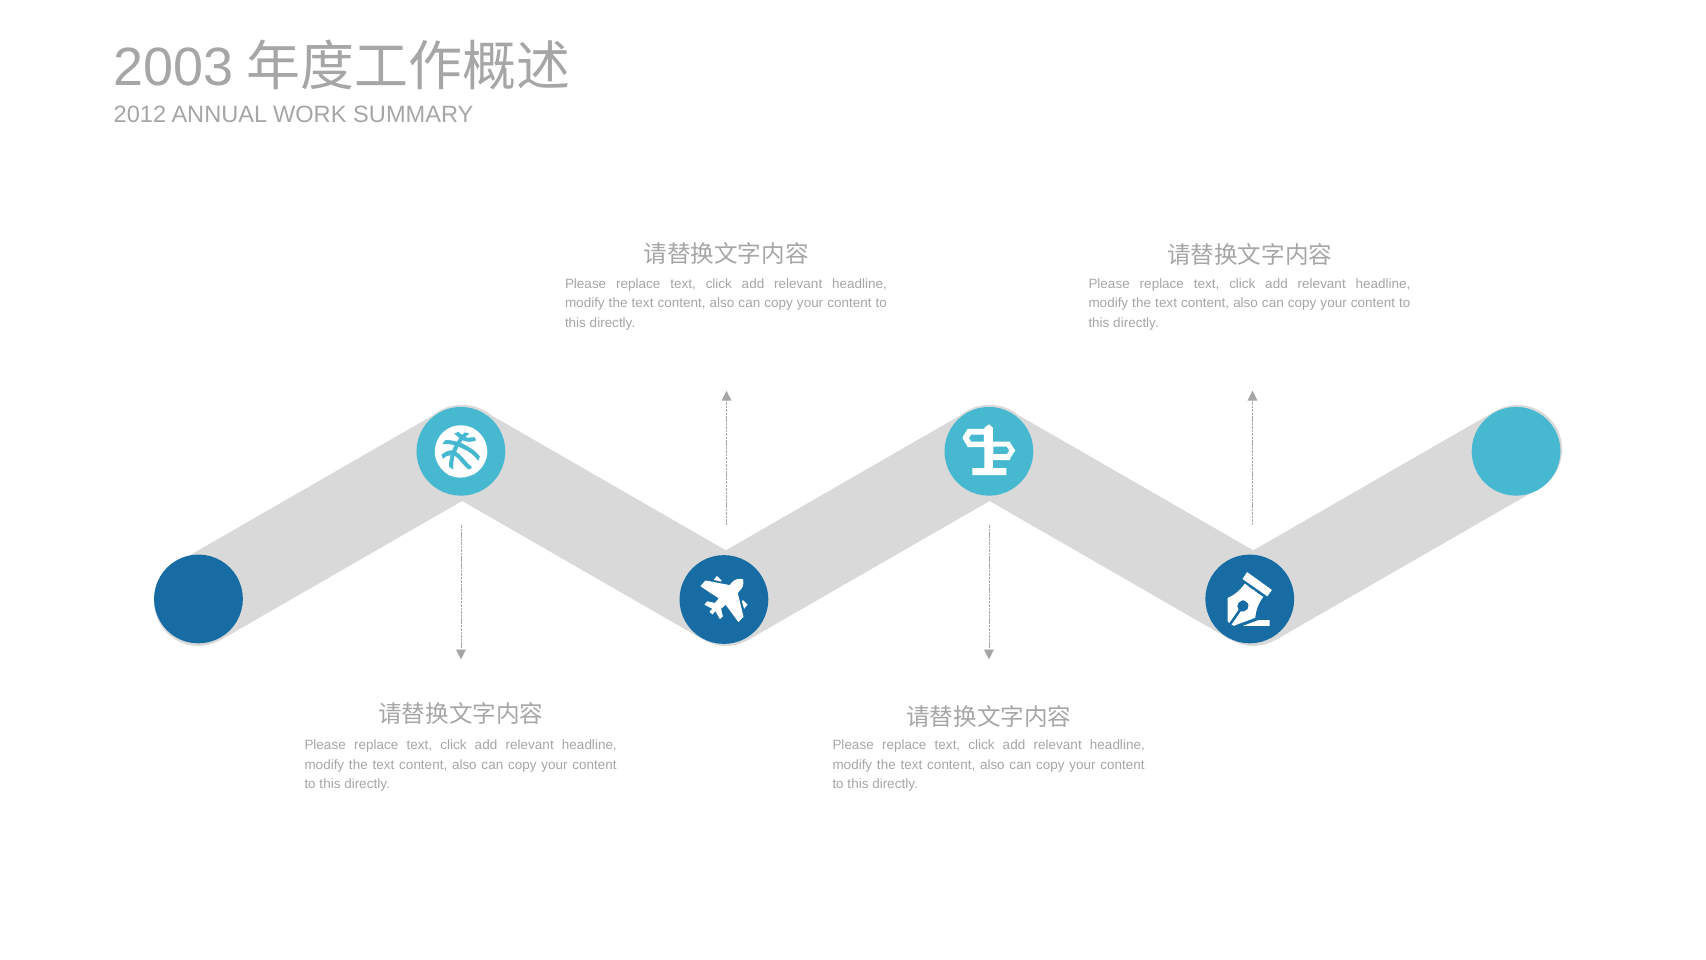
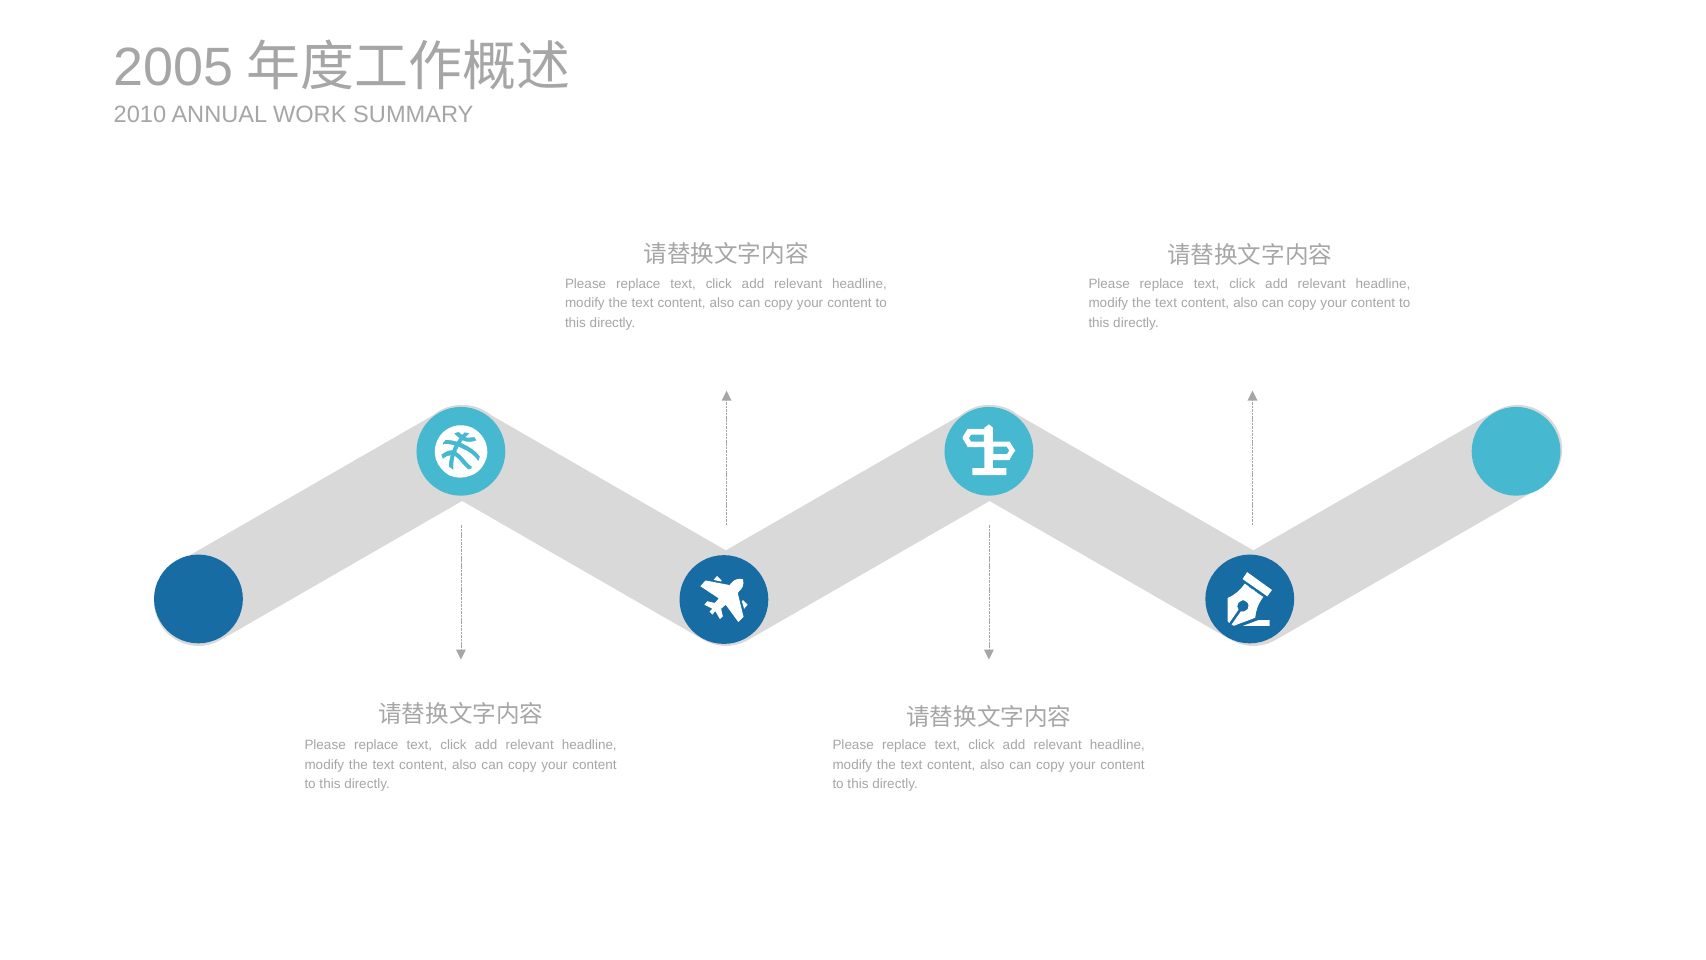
2003: 2003 -> 2005
2012: 2012 -> 2010
